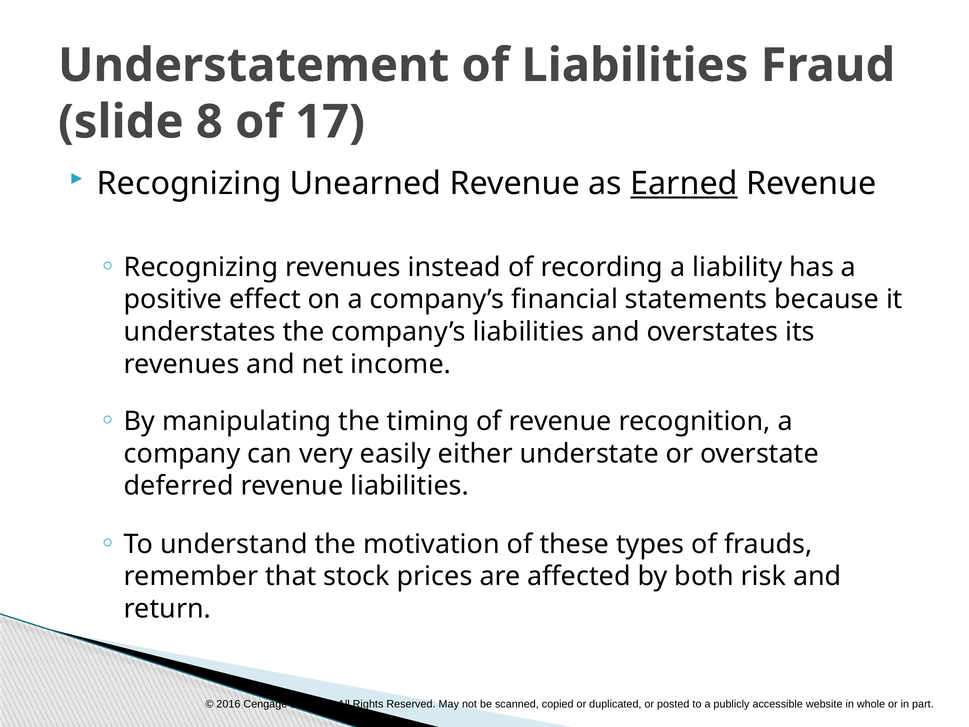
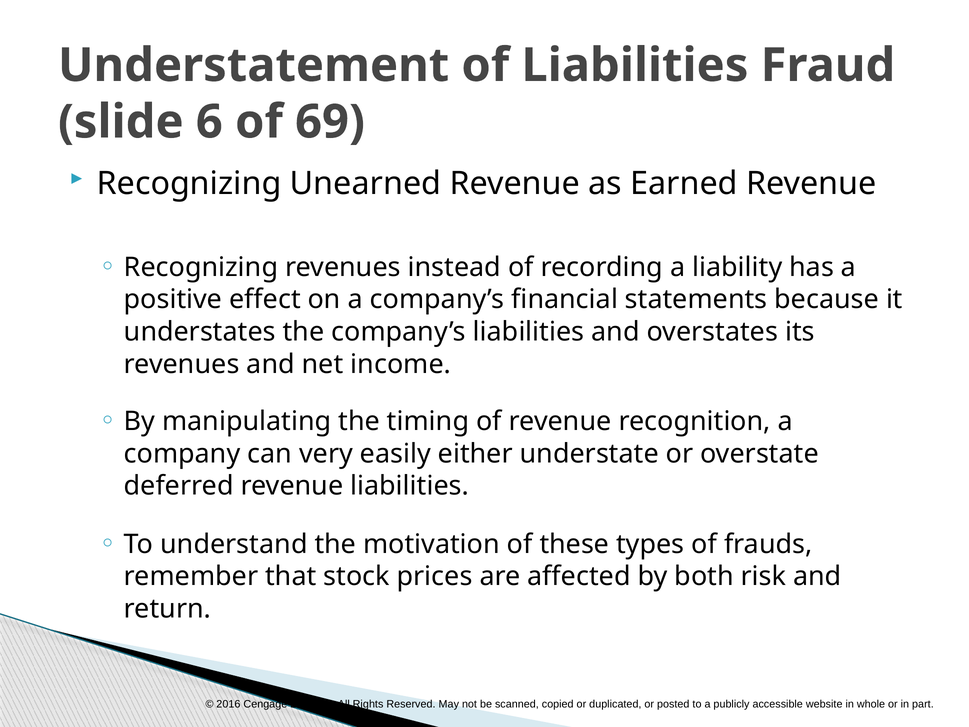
8: 8 -> 6
17: 17 -> 69
Earned underline: present -> none
